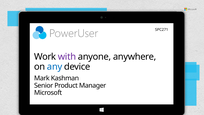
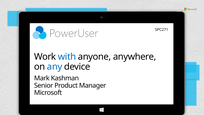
with colour: purple -> blue
